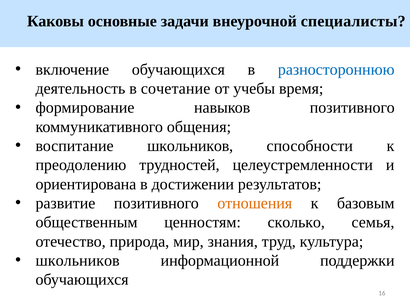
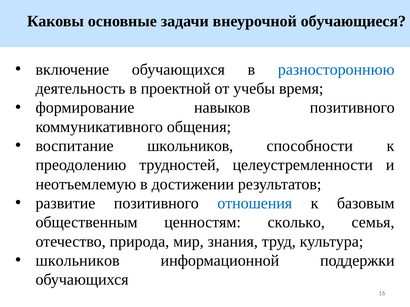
специалисты: специалисты -> обучающиеся
сочетание: сочетание -> проектной
ориентирована: ориентирована -> неотъемлемую
отношения colour: orange -> blue
